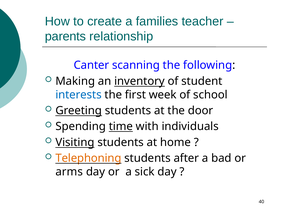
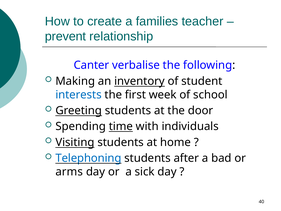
parents: parents -> prevent
scanning: scanning -> verbalise
Telephoning colour: orange -> blue
